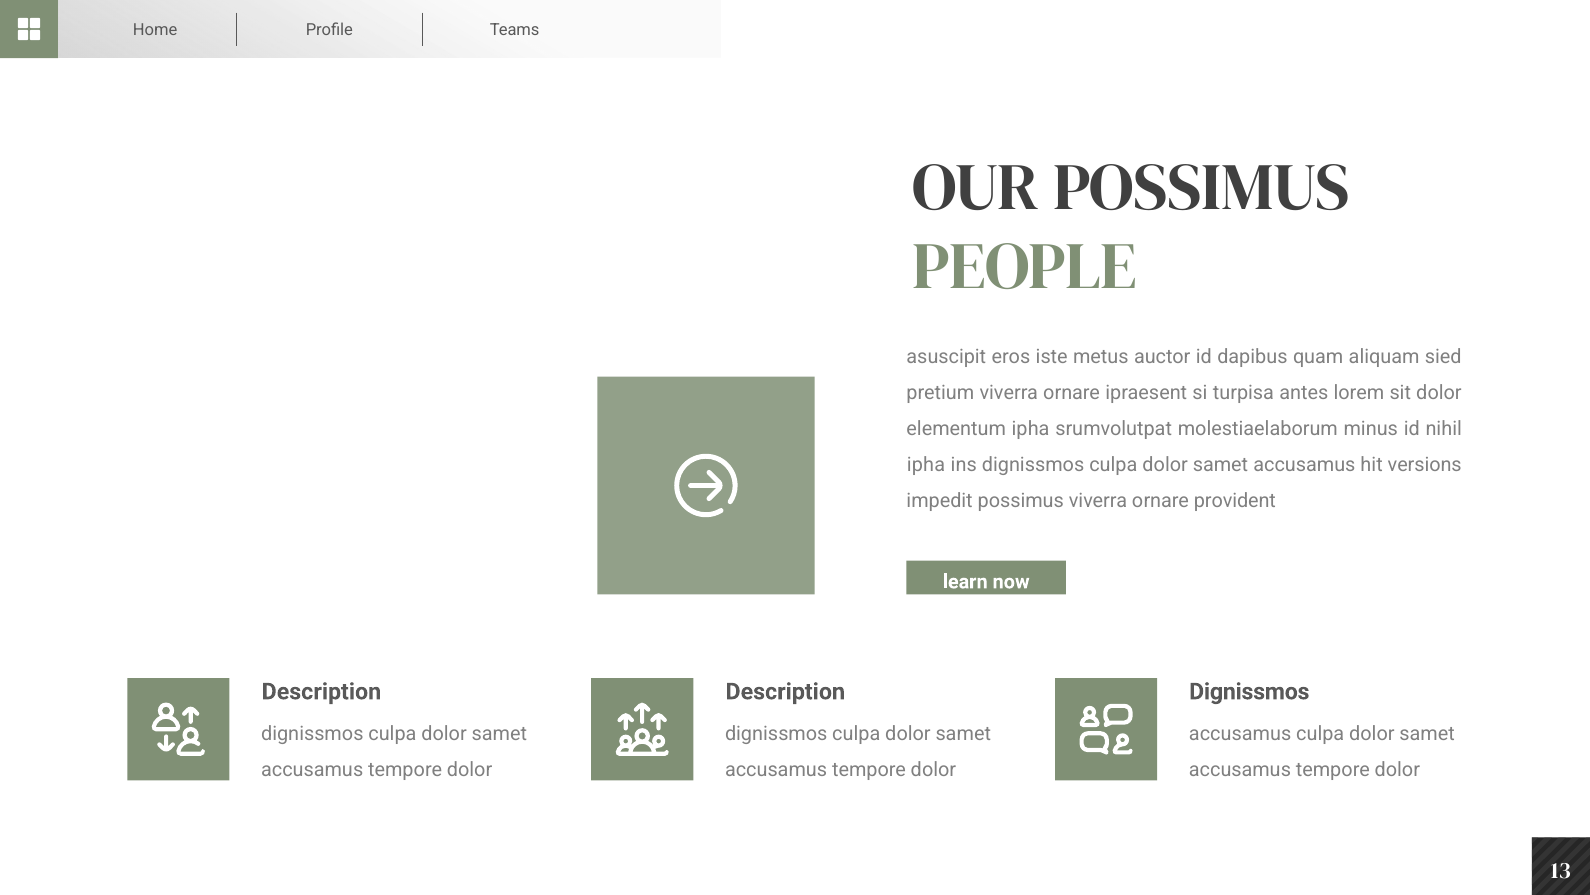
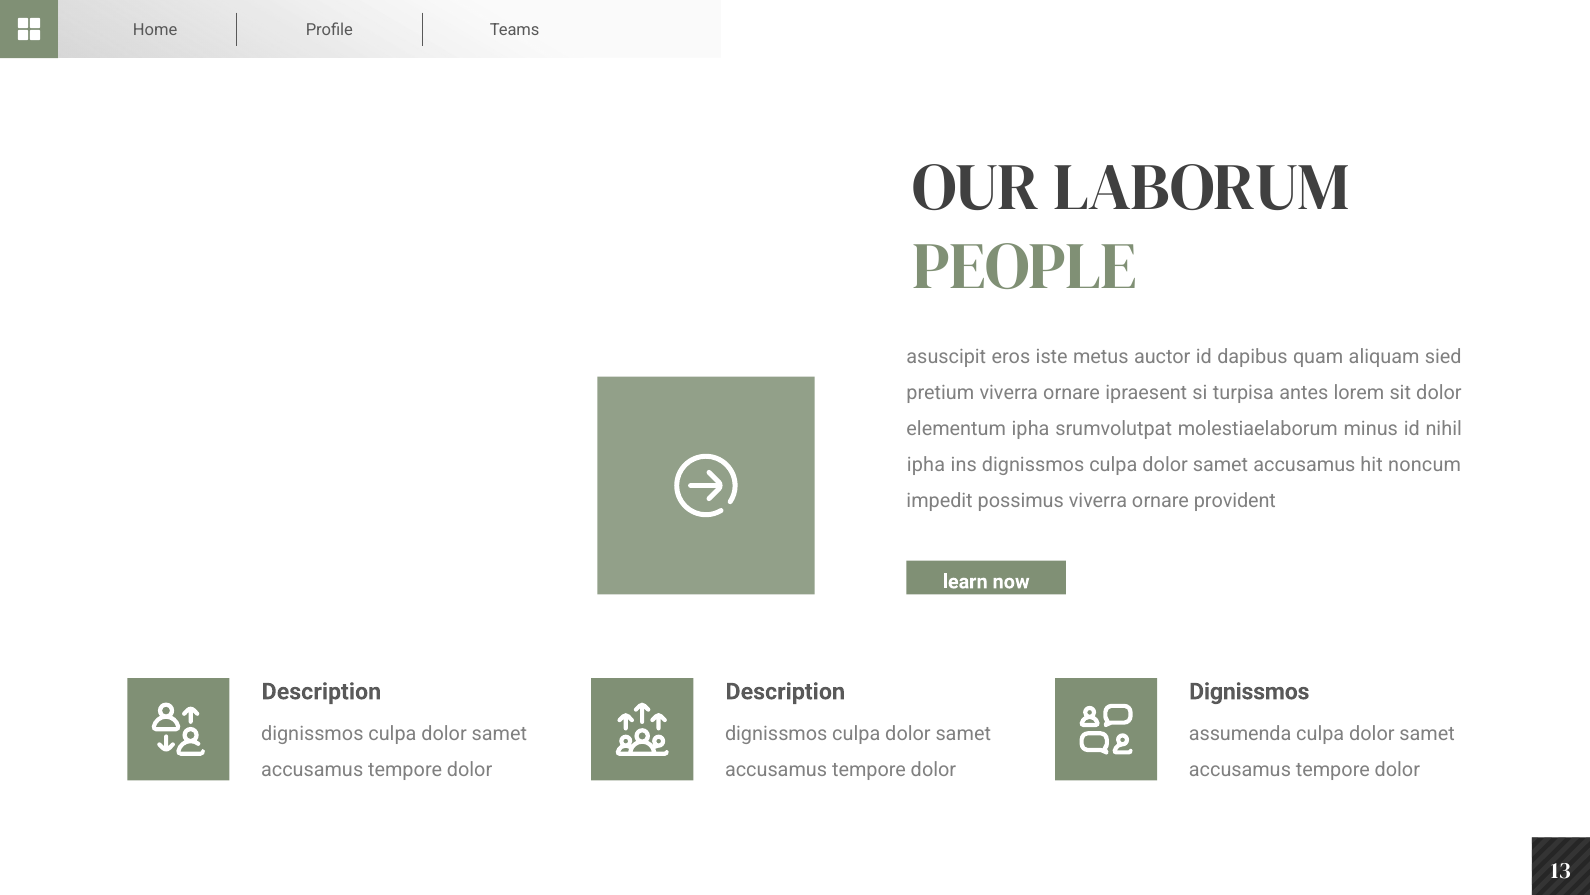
OUR POSSIMUS: POSSIMUS -> LABORUM
versions: versions -> noncum
accusamus at (1240, 734): accusamus -> assumenda
